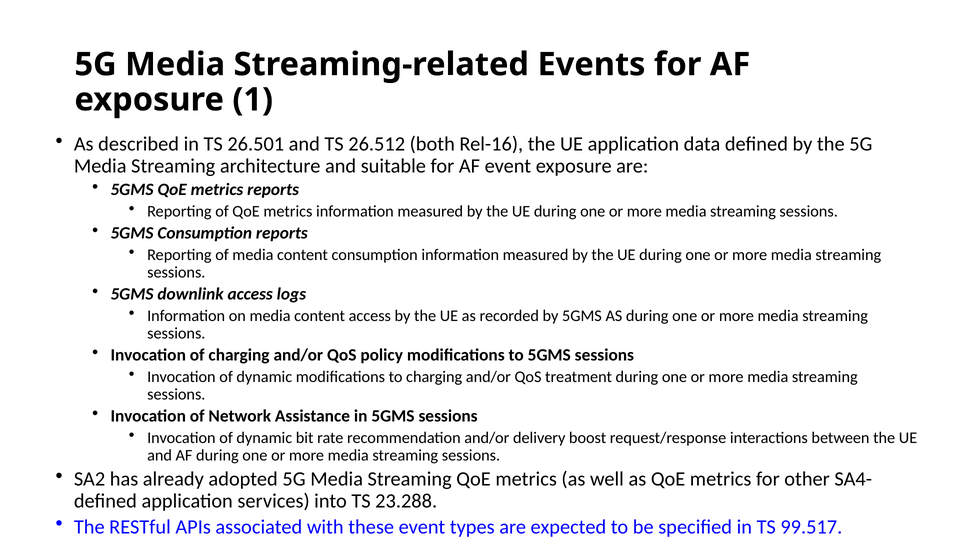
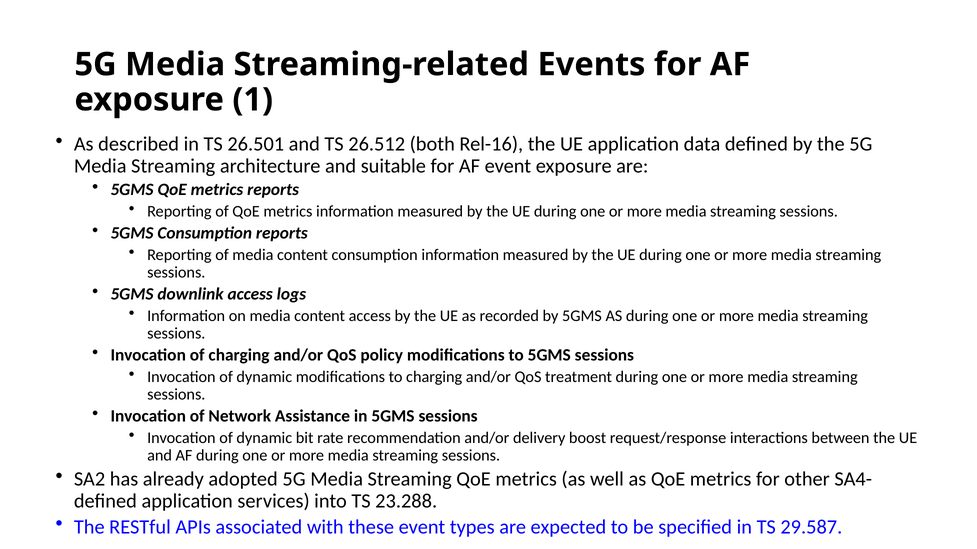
99.517: 99.517 -> 29.587
